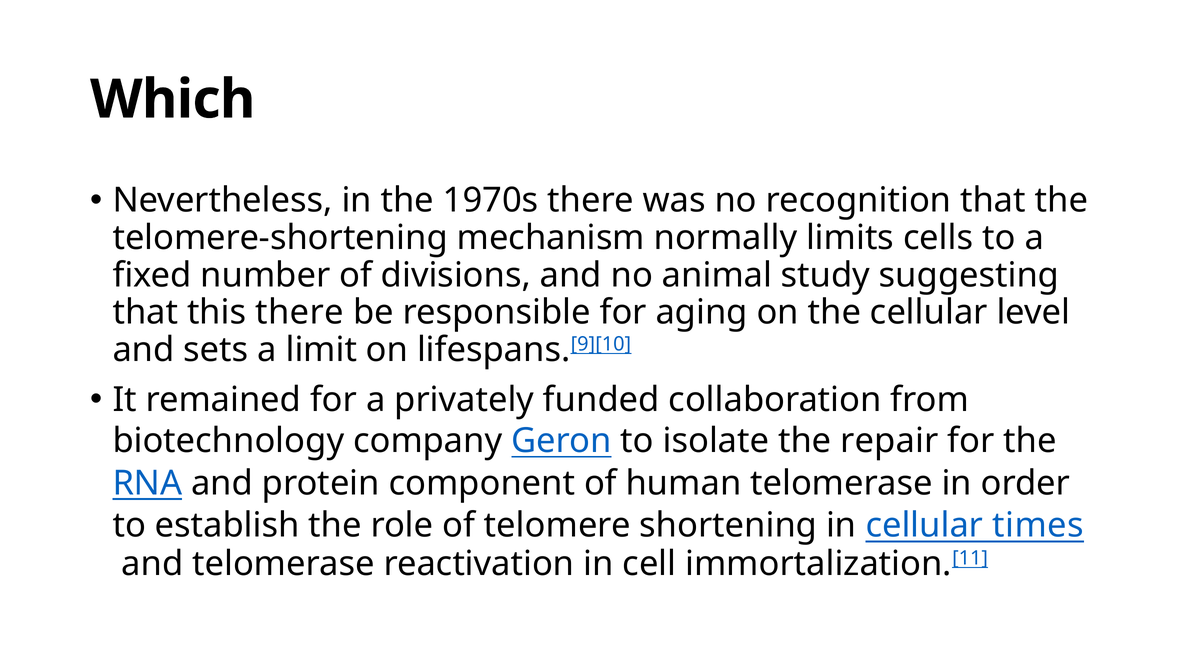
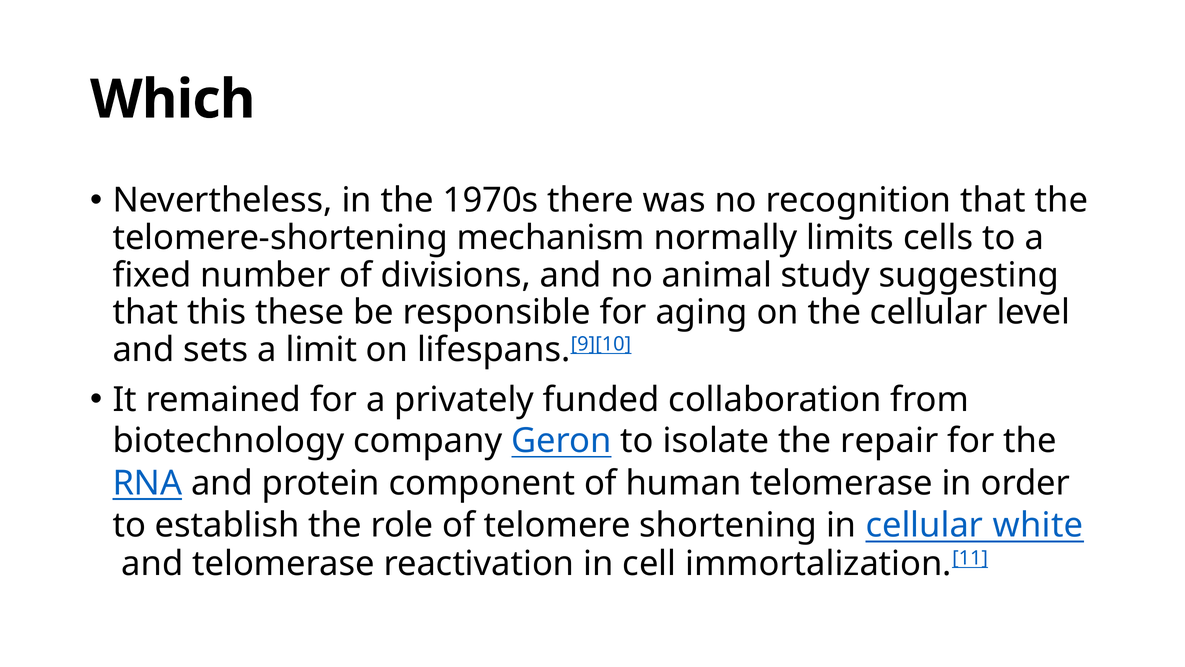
this there: there -> these
times: times -> white
